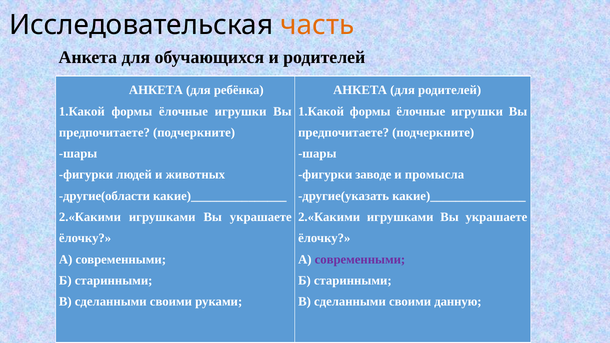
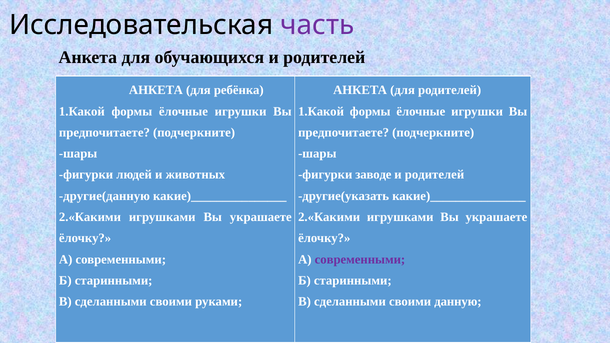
часть colour: orange -> purple
промысла at (434, 175): промысла -> родителей
другие(области: другие(области -> другие(данную
